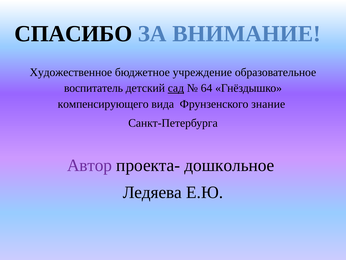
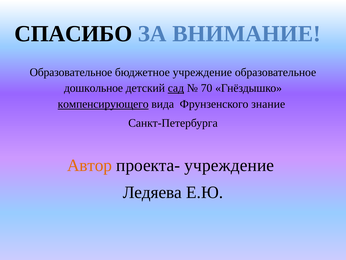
Художественное at (71, 72): Художественное -> Образовательное
воспитатель: воспитатель -> дошкольное
64: 64 -> 70
компенсирующего underline: none -> present
Автор colour: purple -> orange
проекта- дошкольное: дошкольное -> учреждение
